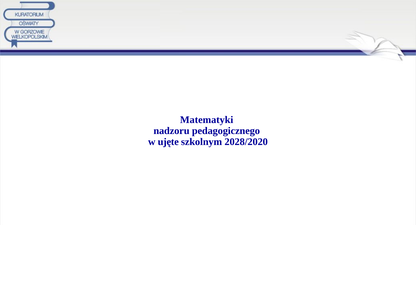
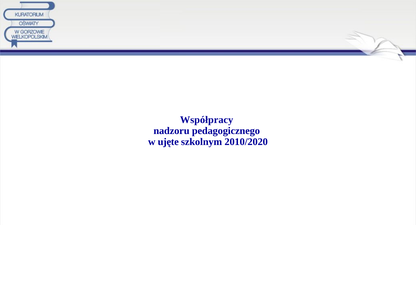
Matematyki: Matematyki -> Współpracy
2028/2020: 2028/2020 -> 2010/2020
